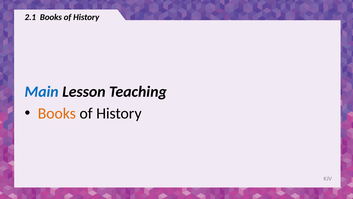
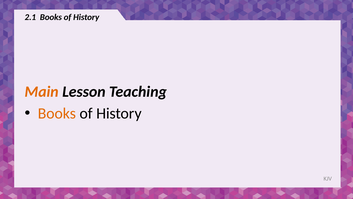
Main colour: blue -> orange
